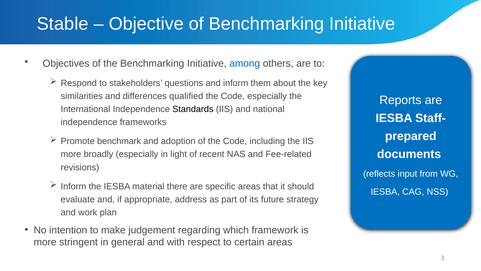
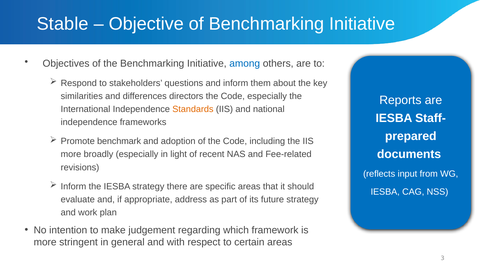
qualified: qualified -> directors
Standards colour: black -> orange
IESBA material: material -> strategy
